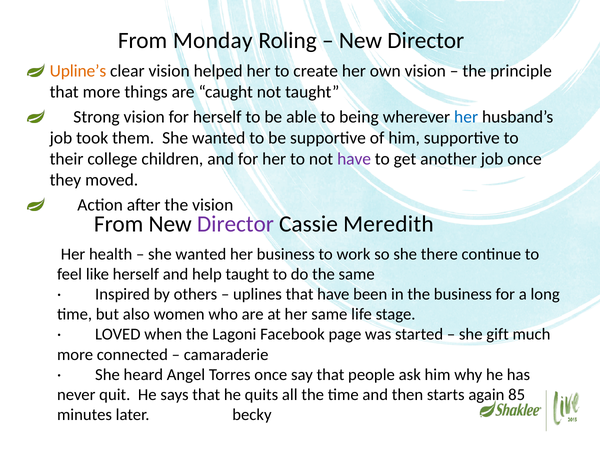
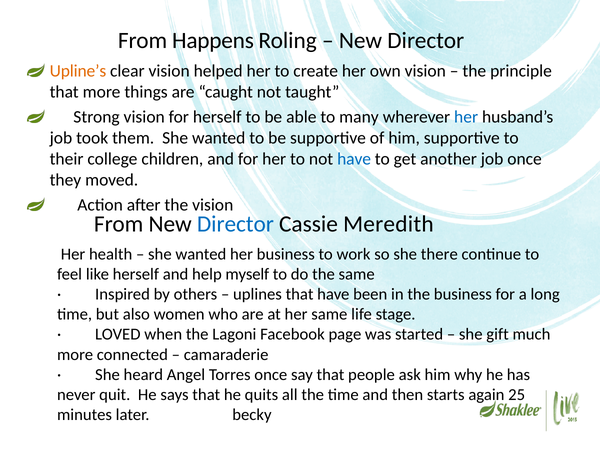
Monday: Monday -> Happens
being: being -> many
have at (354, 159) colour: purple -> blue
Director at (235, 224) colour: purple -> blue
help taught: taught -> myself
85: 85 -> 25
